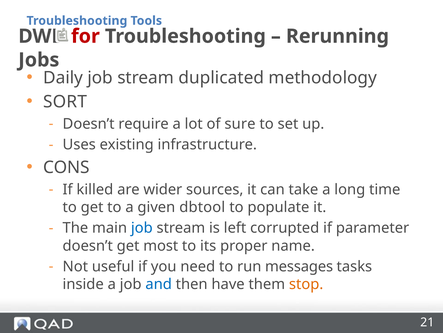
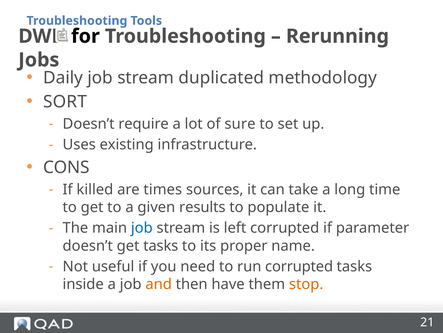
for colour: red -> black
wider: wider -> times
dbtool: dbtool -> results
get most: most -> tasks
run messages: messages -> corrupted
and colour: blue -> orange
